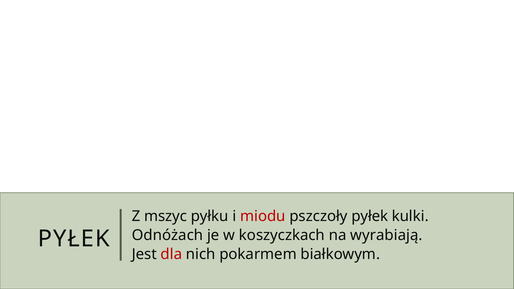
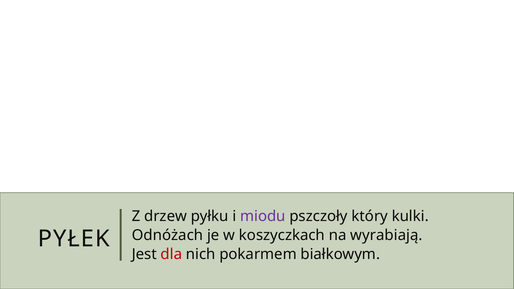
mszyc: mszyc -> drzew
miodu colour: red -> purple
pszczoły pyłek: pyłek -> który
